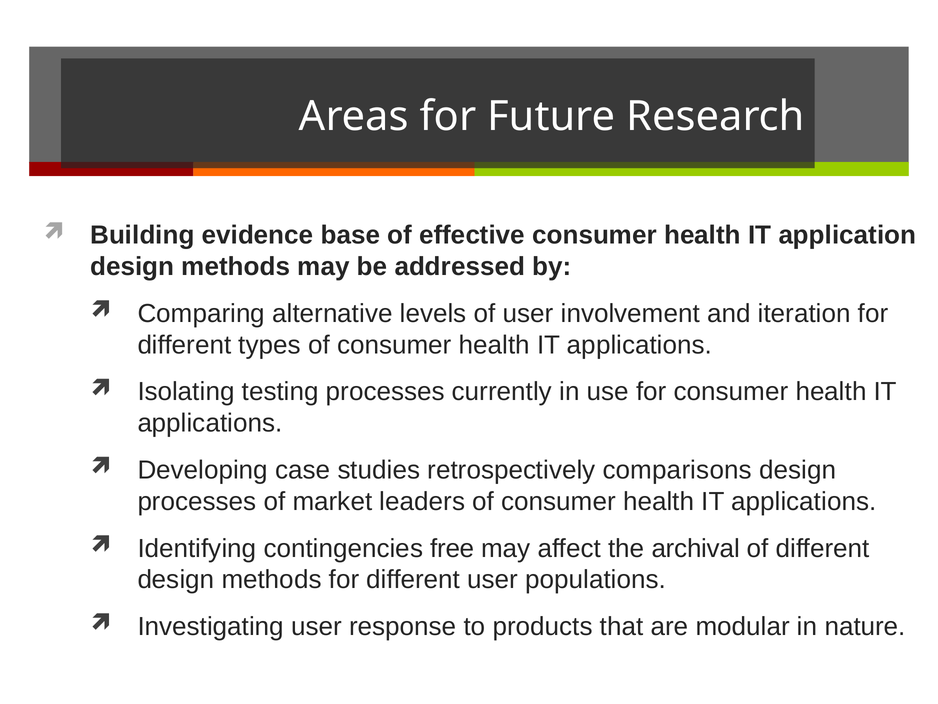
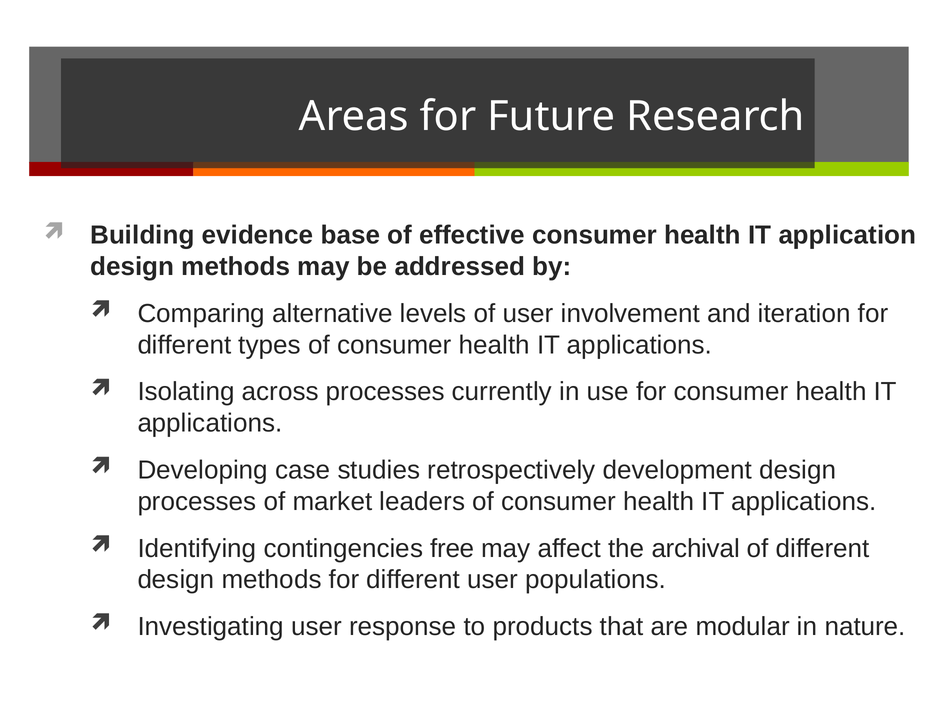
testing: testing -> across
comparisons: comparisons -> development
